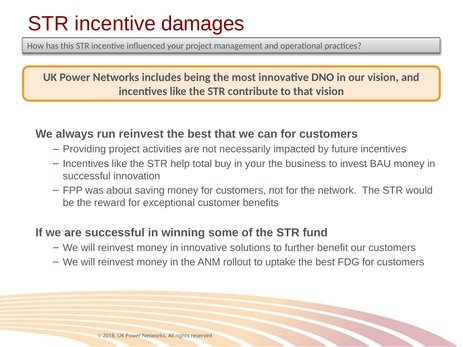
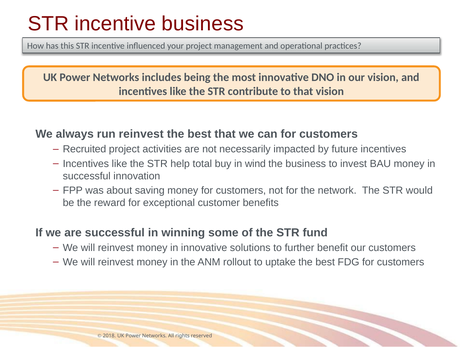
incentive damages: damages -> business
Providing: Providing -> Recruited
in your: your -> wind
